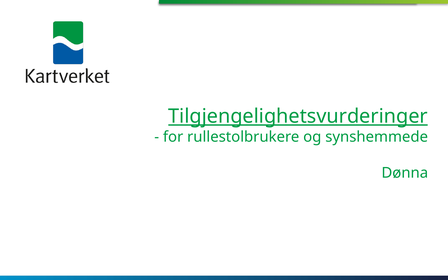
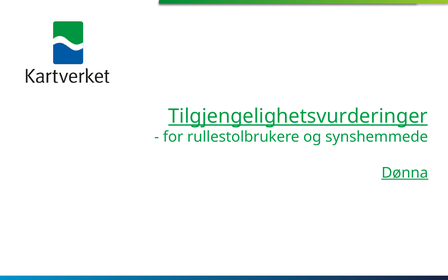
Dønna underline: none -> present
